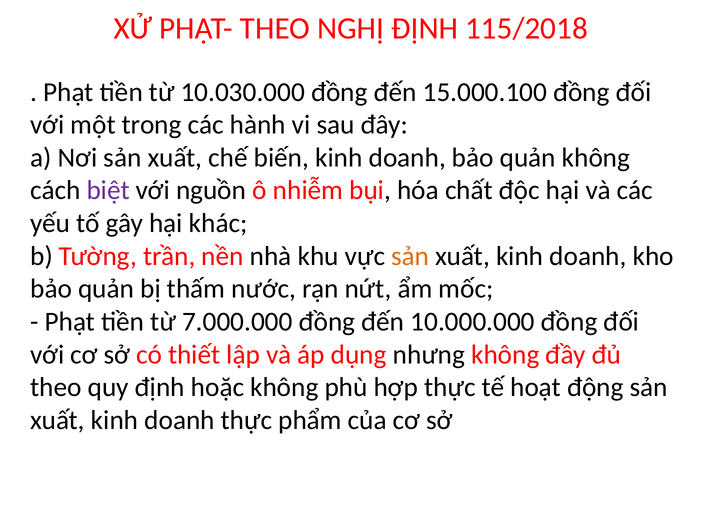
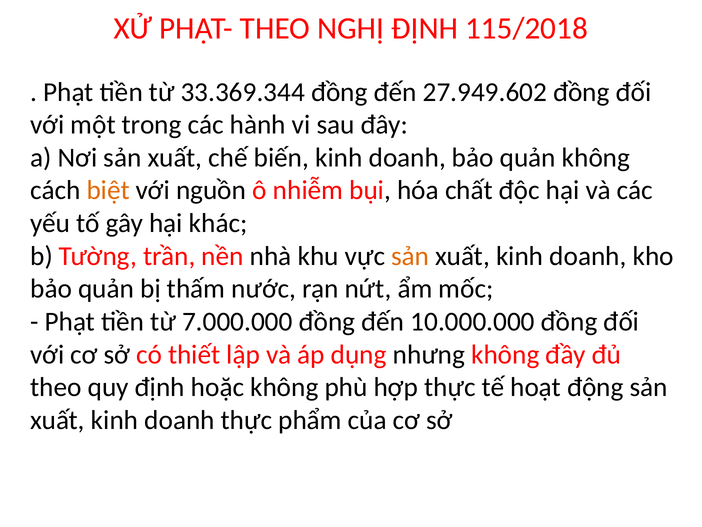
10.030.000: 10.030.000 -> 33.369.344
15.000.100: 15.000.100 -> 27.949.602
biệt colour: purple -> orange
